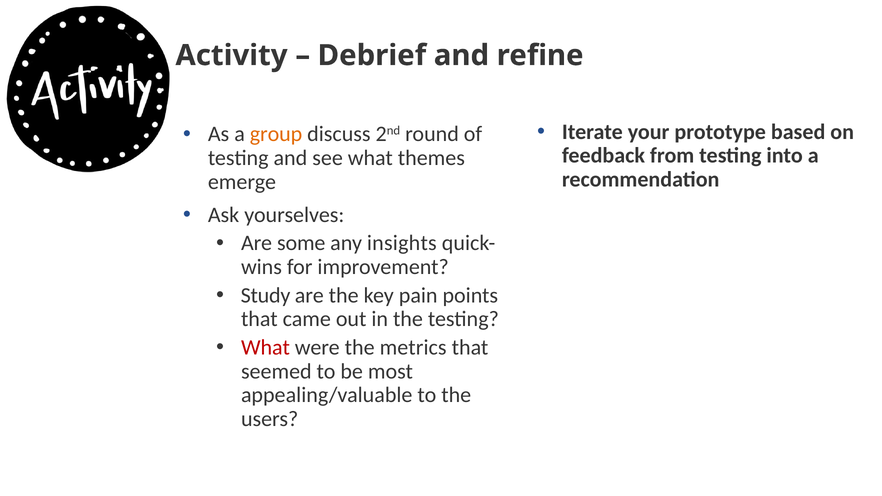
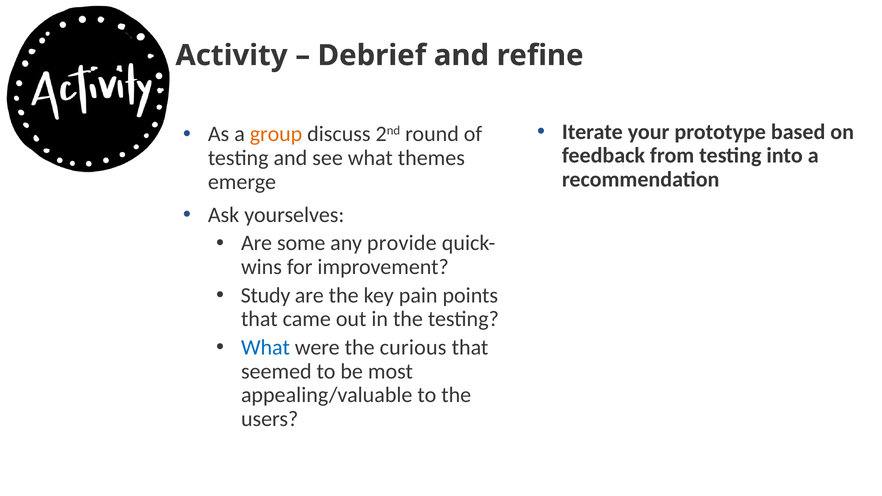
insights: insights -> provide
What at (265, 348) colour: red -> blue
metrics: metrics -> curious
